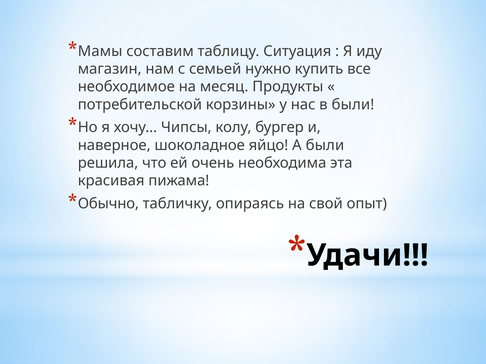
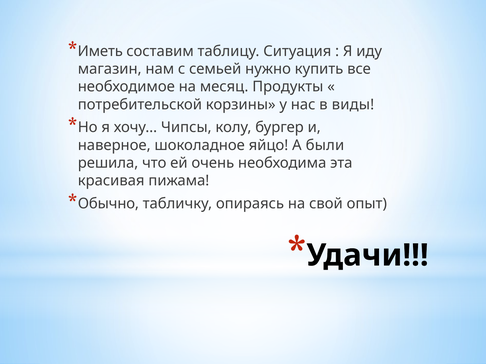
Мамы: Мамы -> Иметь
в были: были -> виды
